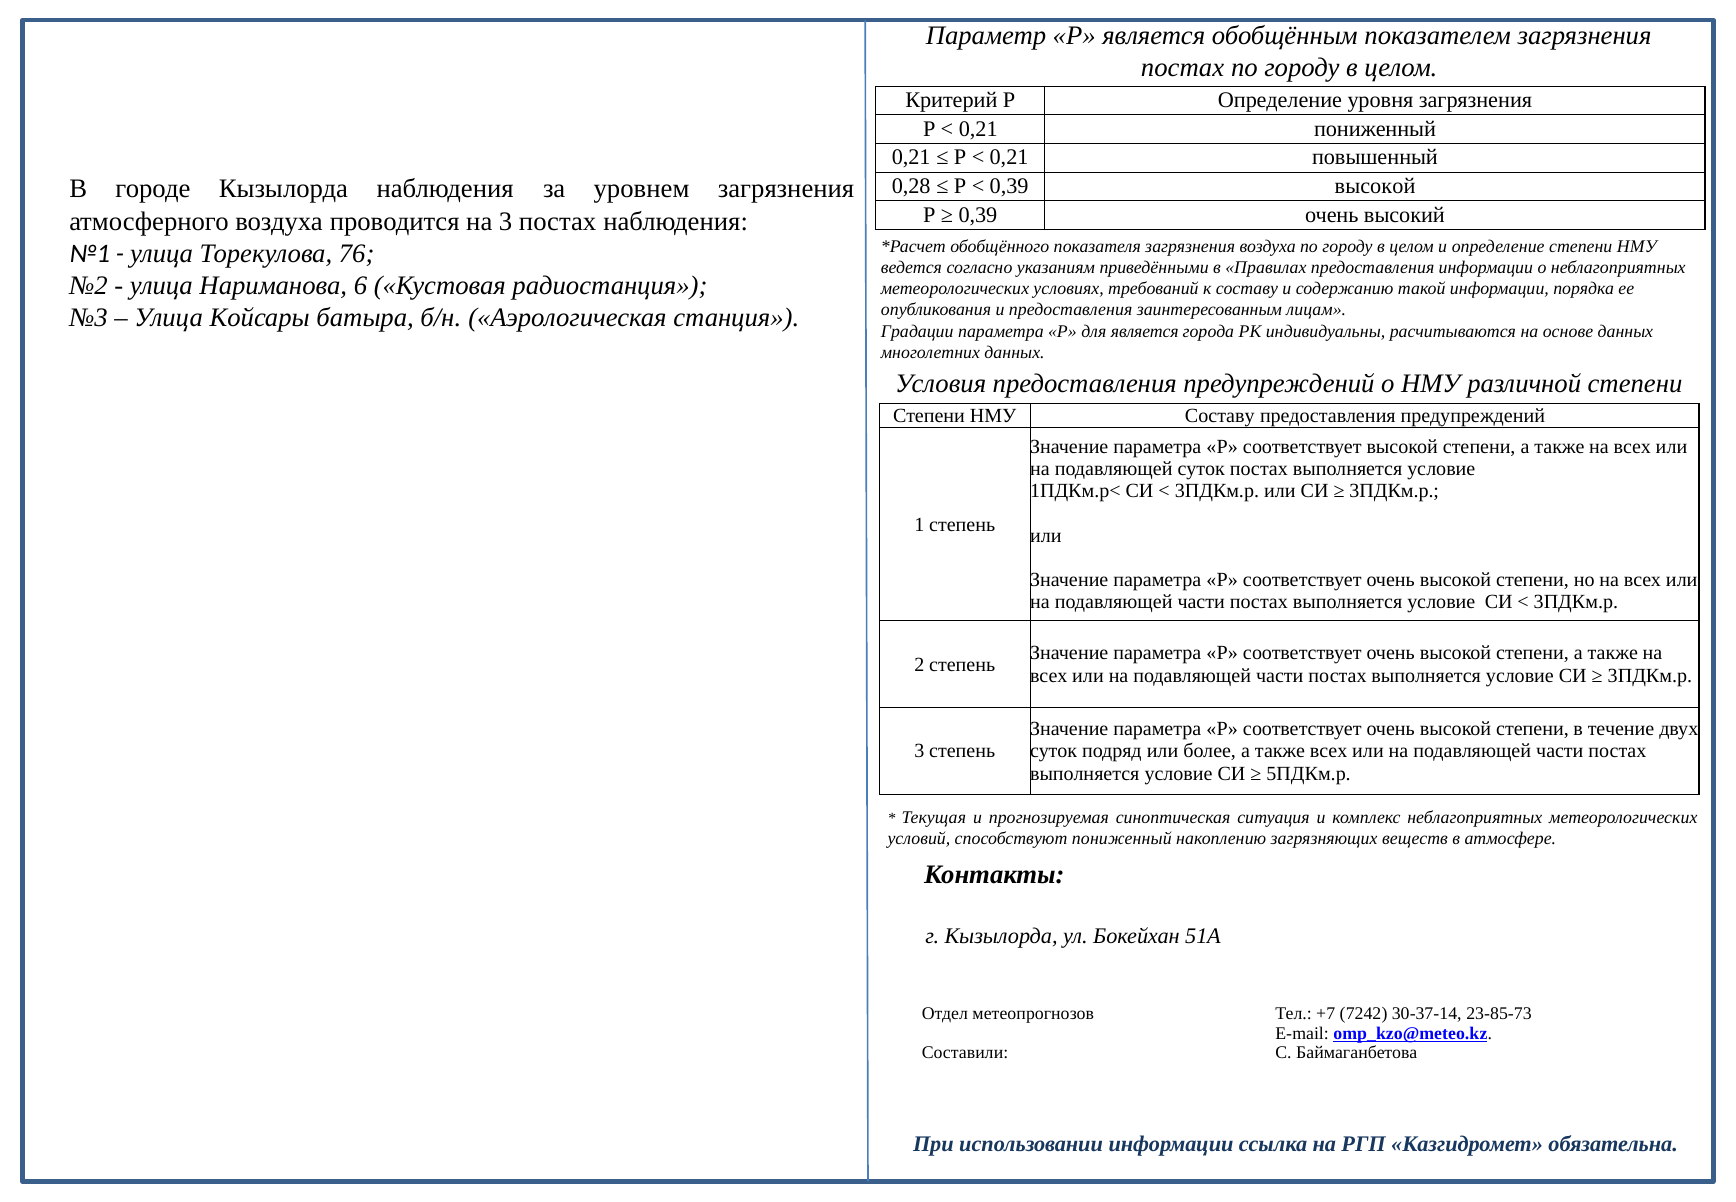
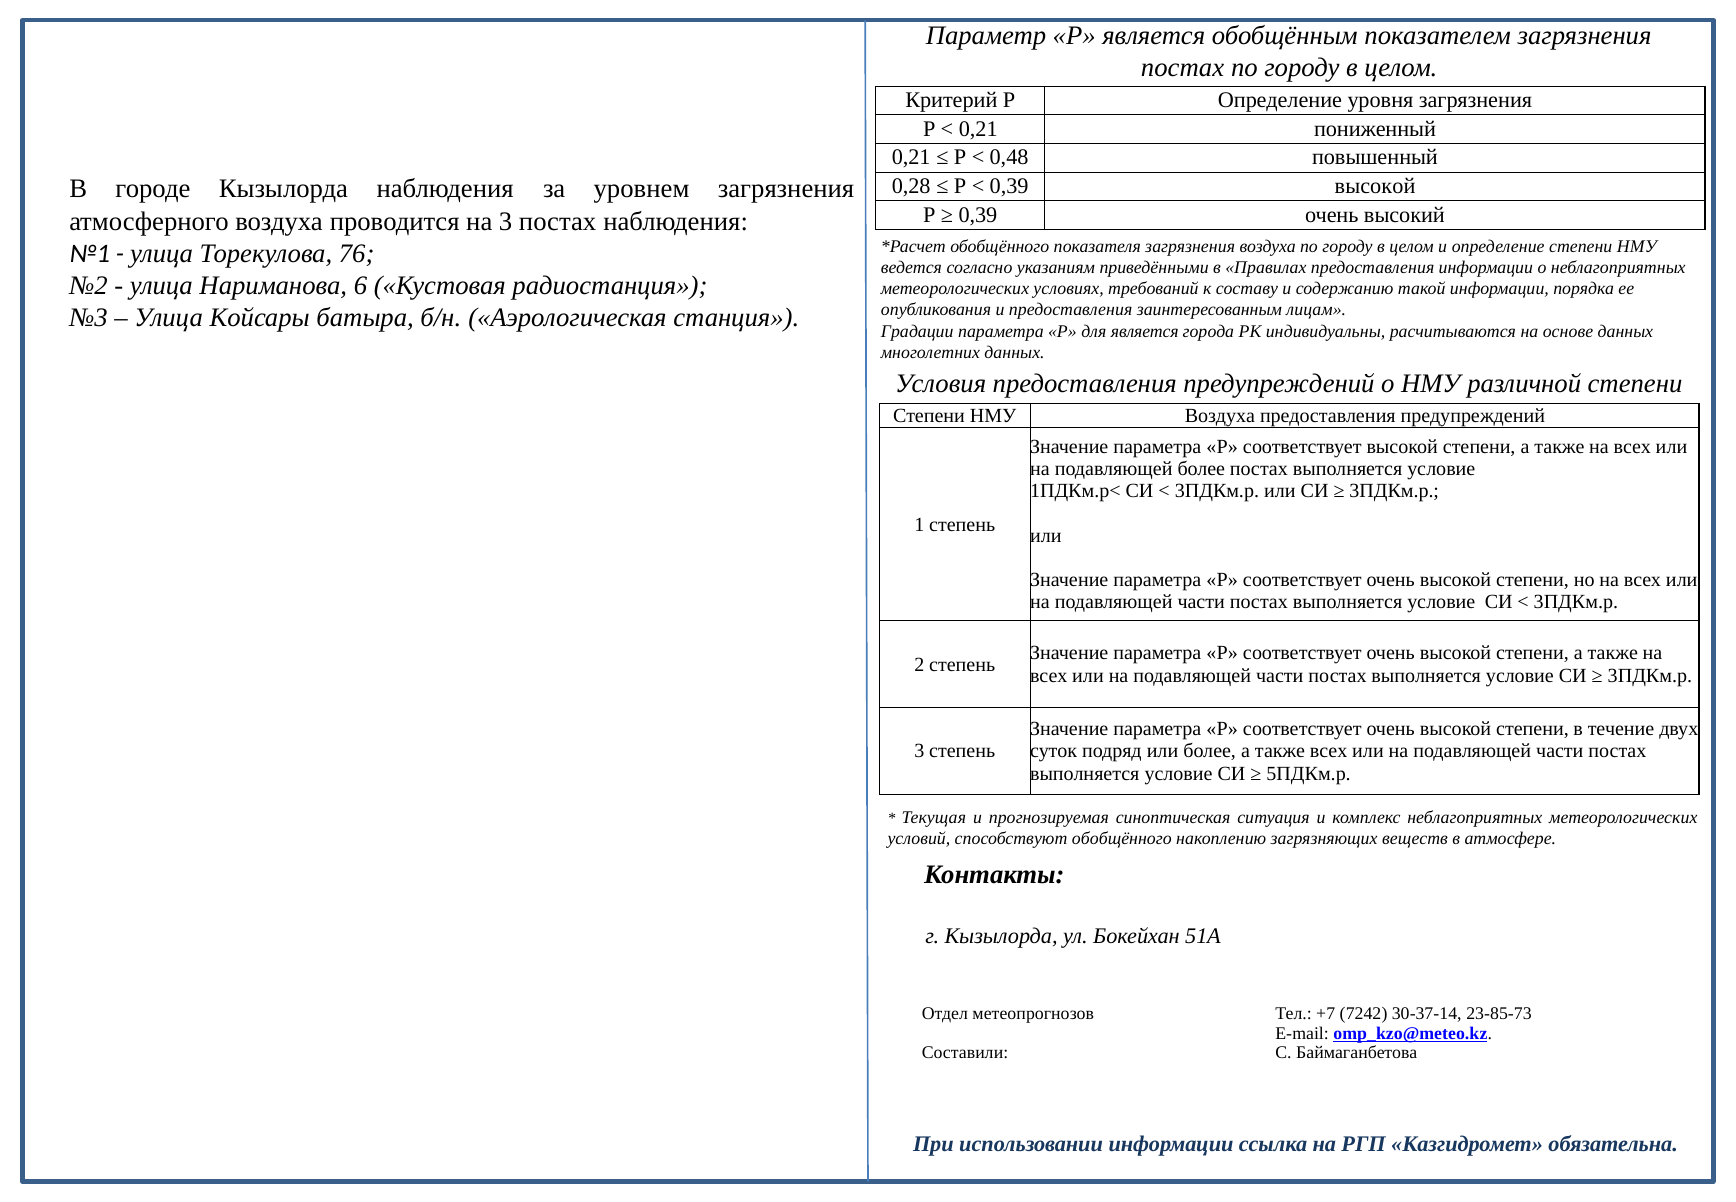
0,21 at (1009, 158): 0,21 -> 0,48
НМУ Составу: Составу -> Воздуха
подавляющей суток: суток -> более
способствуют пониженный: пониженный -> обобщённого
